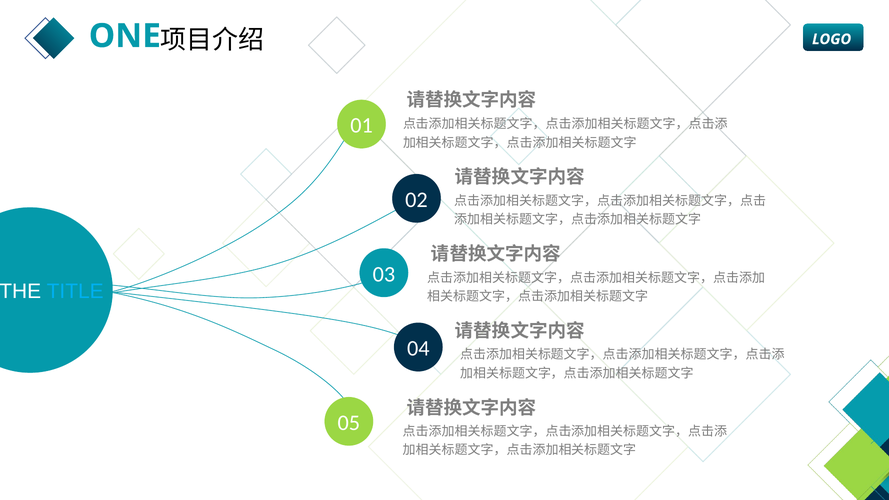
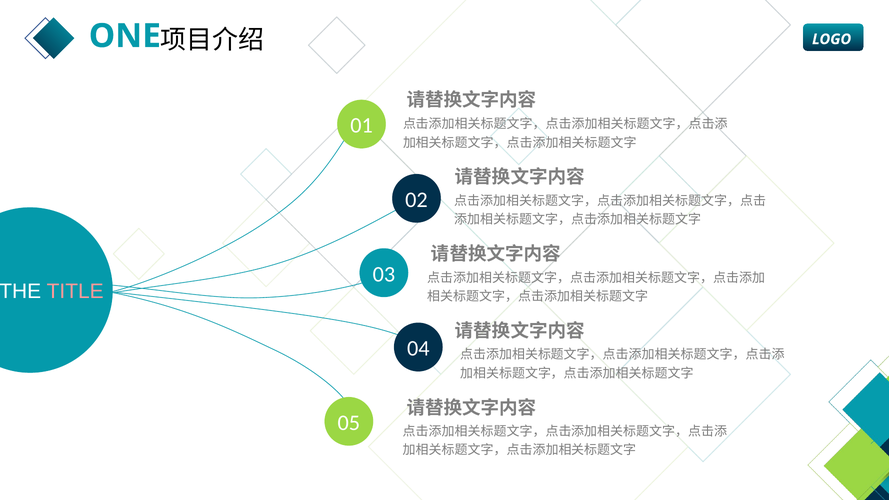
TITLE colour: light blue -> pink
